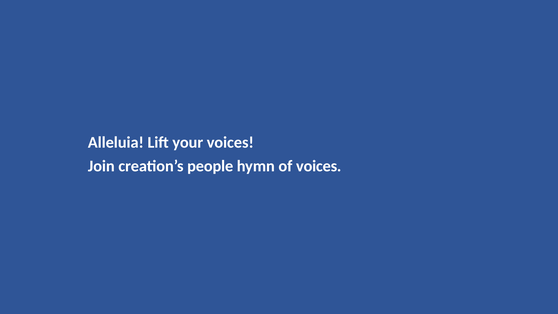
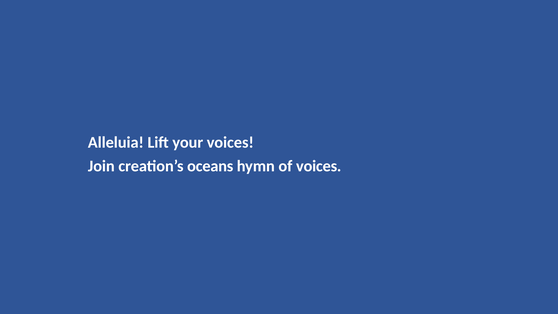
people: people -> oceans
